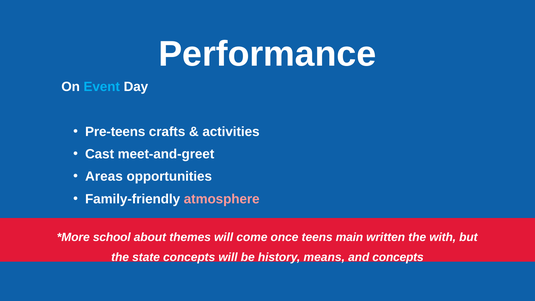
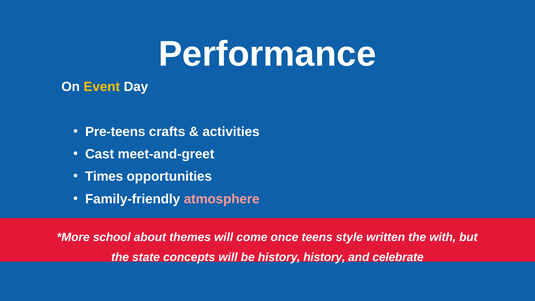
Event colour: light blue -> yellow
Areas: Areas -> Times
main: main -> style
history means: means -> history
and concepts: concepts -> celebrate
